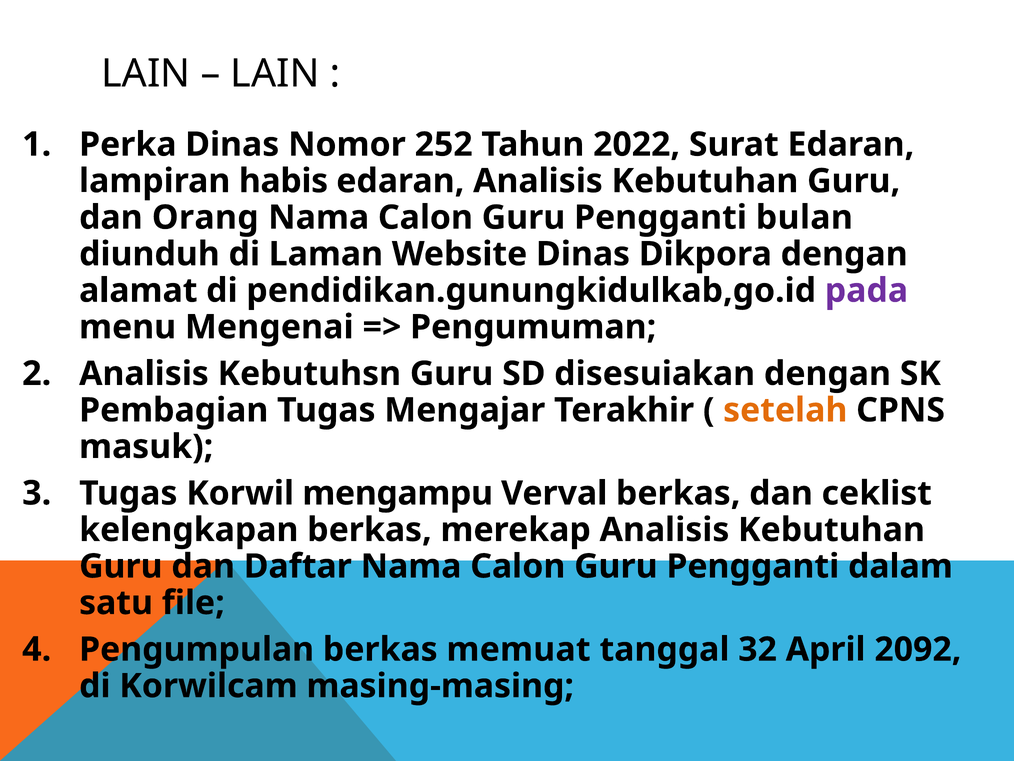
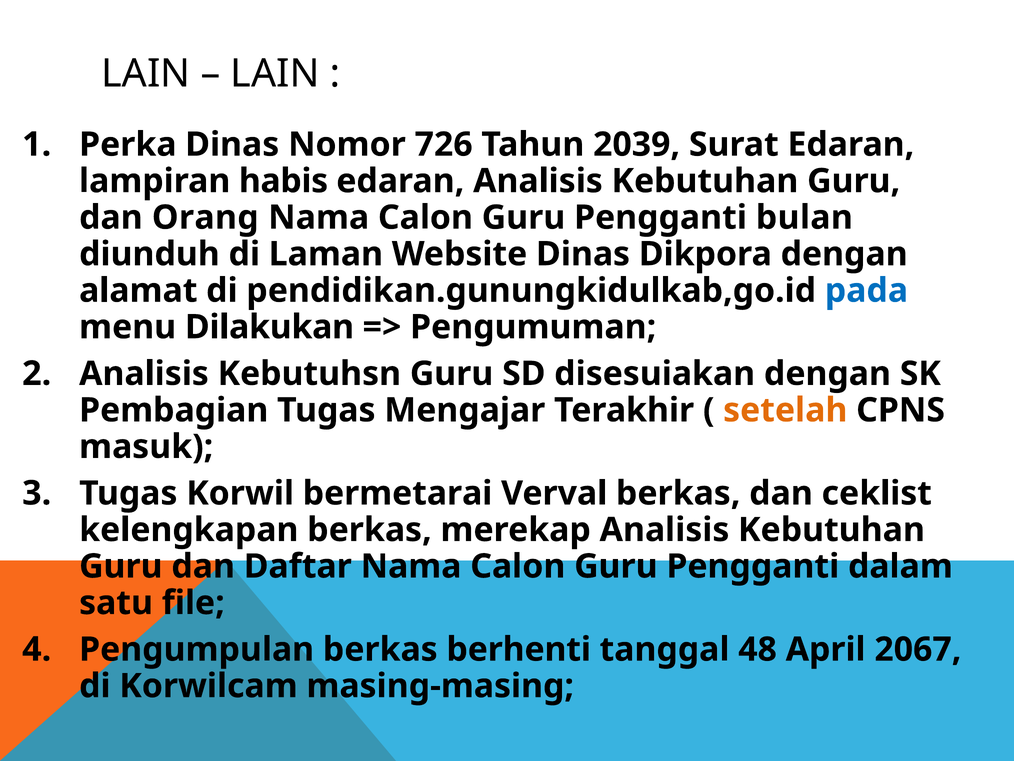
252: 252 -> 726
2022: 2022 -> 2039
pada colour: purple -> blue
Mengenai: Mengenai -> Dilakukan
mengampu: mengampu -> bermetarai
memuat: memuat -> berhenti
32: 32 -> 48
2092: 2092 -> 2067
